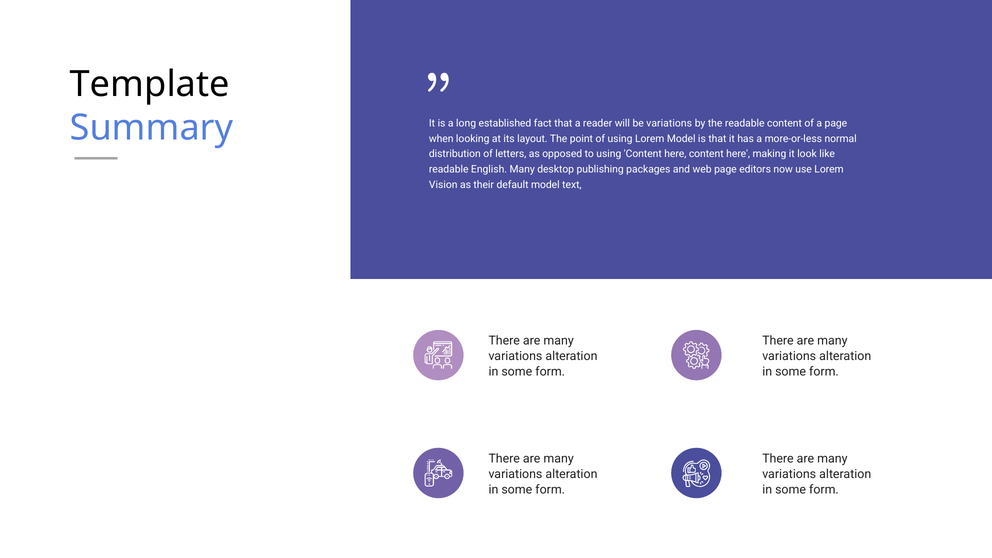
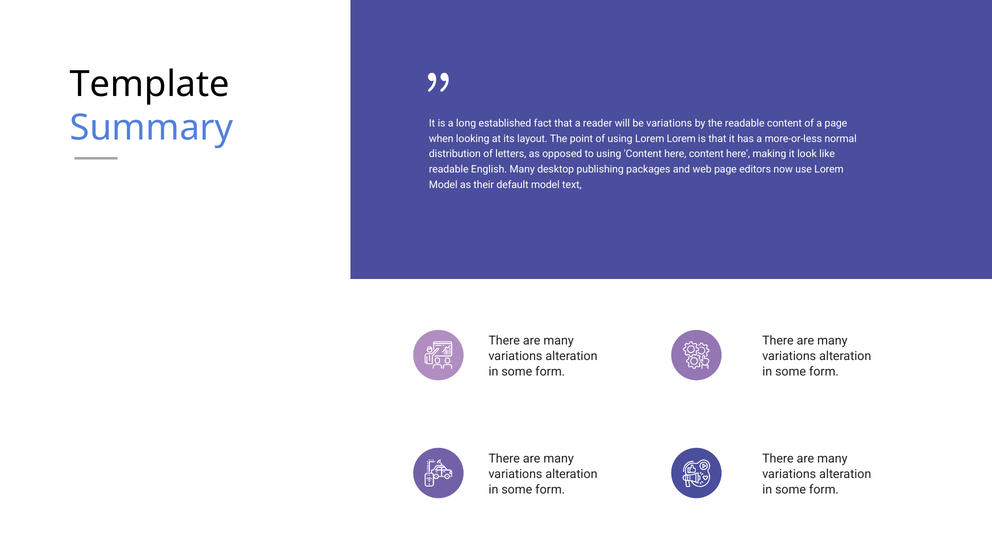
Lorem Model: Model -> Lorem
Vision at (443, 185): Vision -> Model
